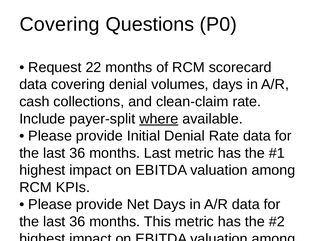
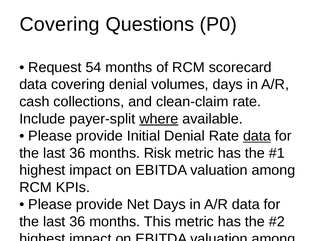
22: 22 -> 54
data at (257, 136) underline: none -> present
months Last: Last -> Risk
